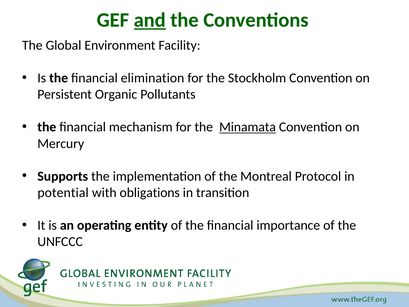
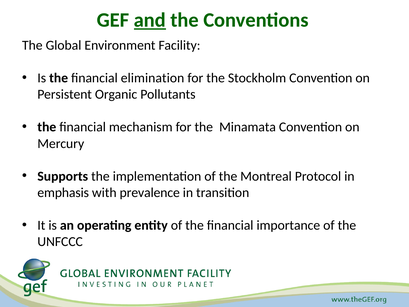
Minamata underline: present -> none
potential: potential -> emphasis
obligations: obligations -> prevalence
